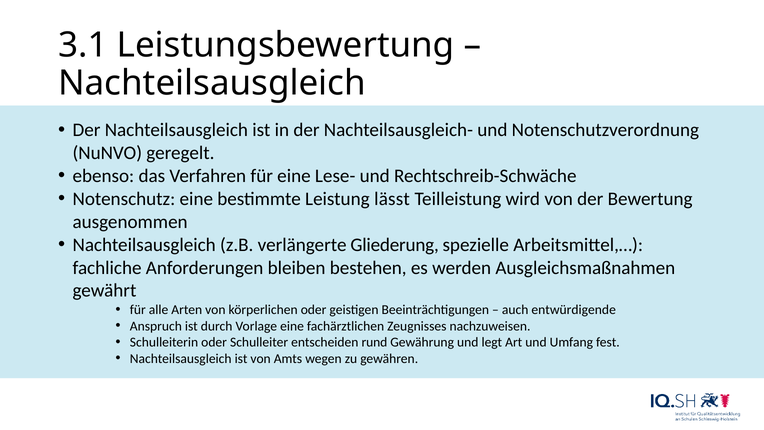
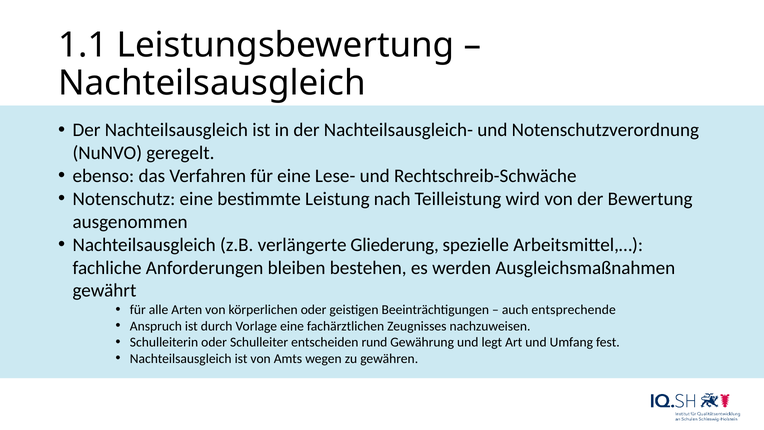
3.1: 3.1 -> 1.1
lässt: lässt -> nach
entwürdigende: entwürdigende -> entsprechende
